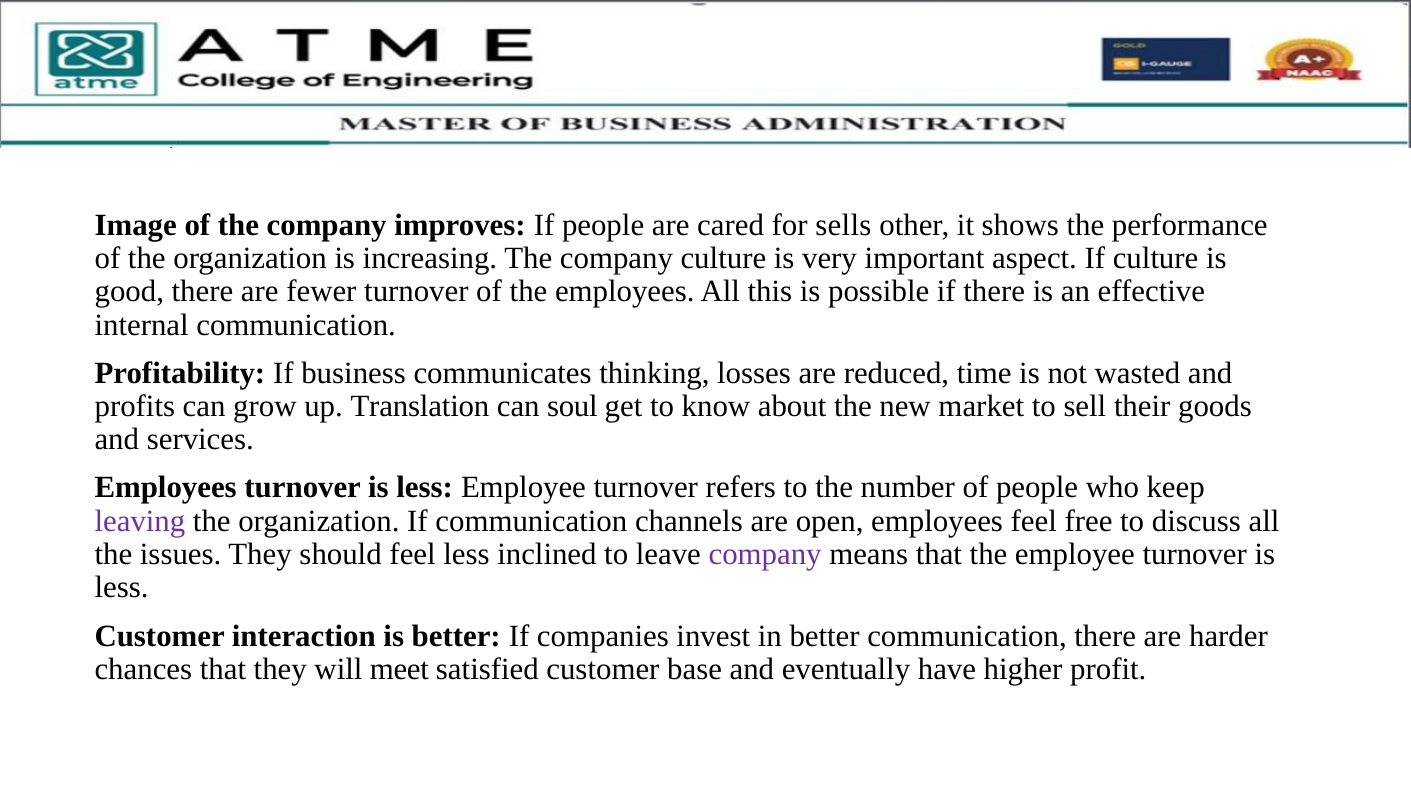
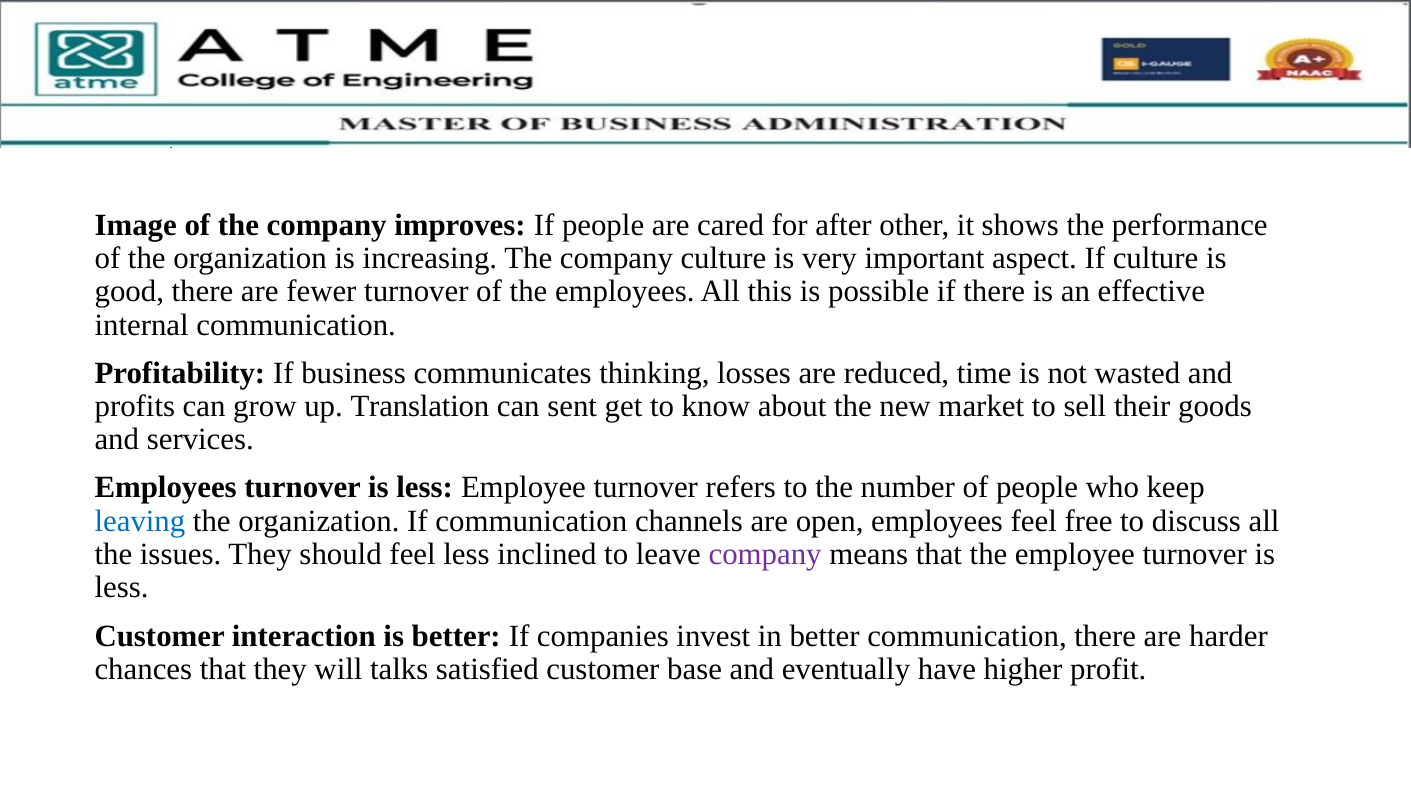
sells: sells -> after
soul: soul -> sent
leaving colour: purple -> blue
meet: meet -> talks
